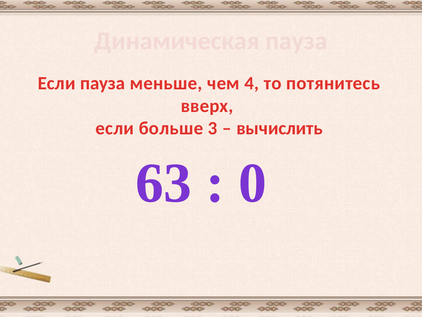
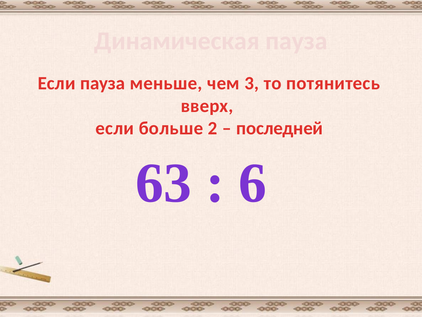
4: 4 -> 3
3: 3 -> 2
вычислить: вычислить -> последней
0: 0 -> 6
